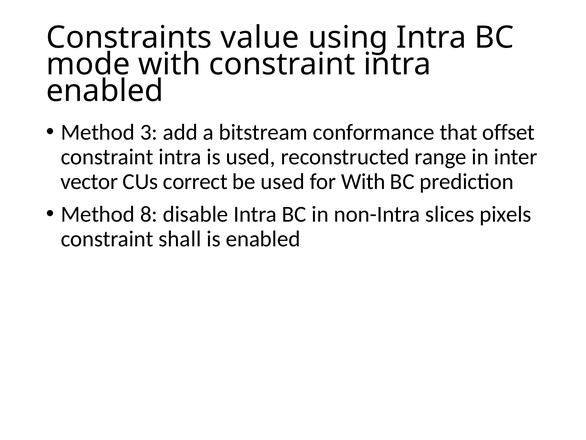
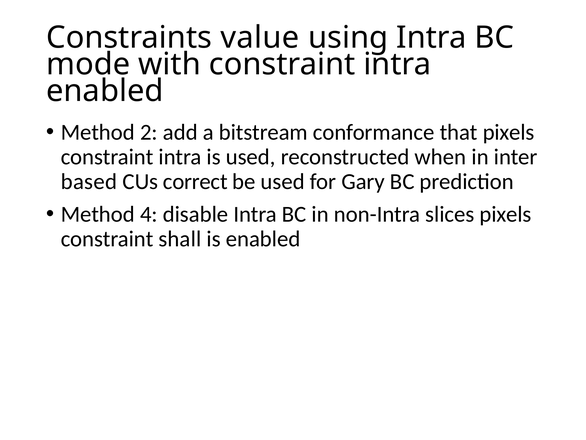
3: 3 -> 2
that offset: offset -> pixels
range: range -> when
vector: vector -> based
for With: With -> Gary
8: 8 -> 4
